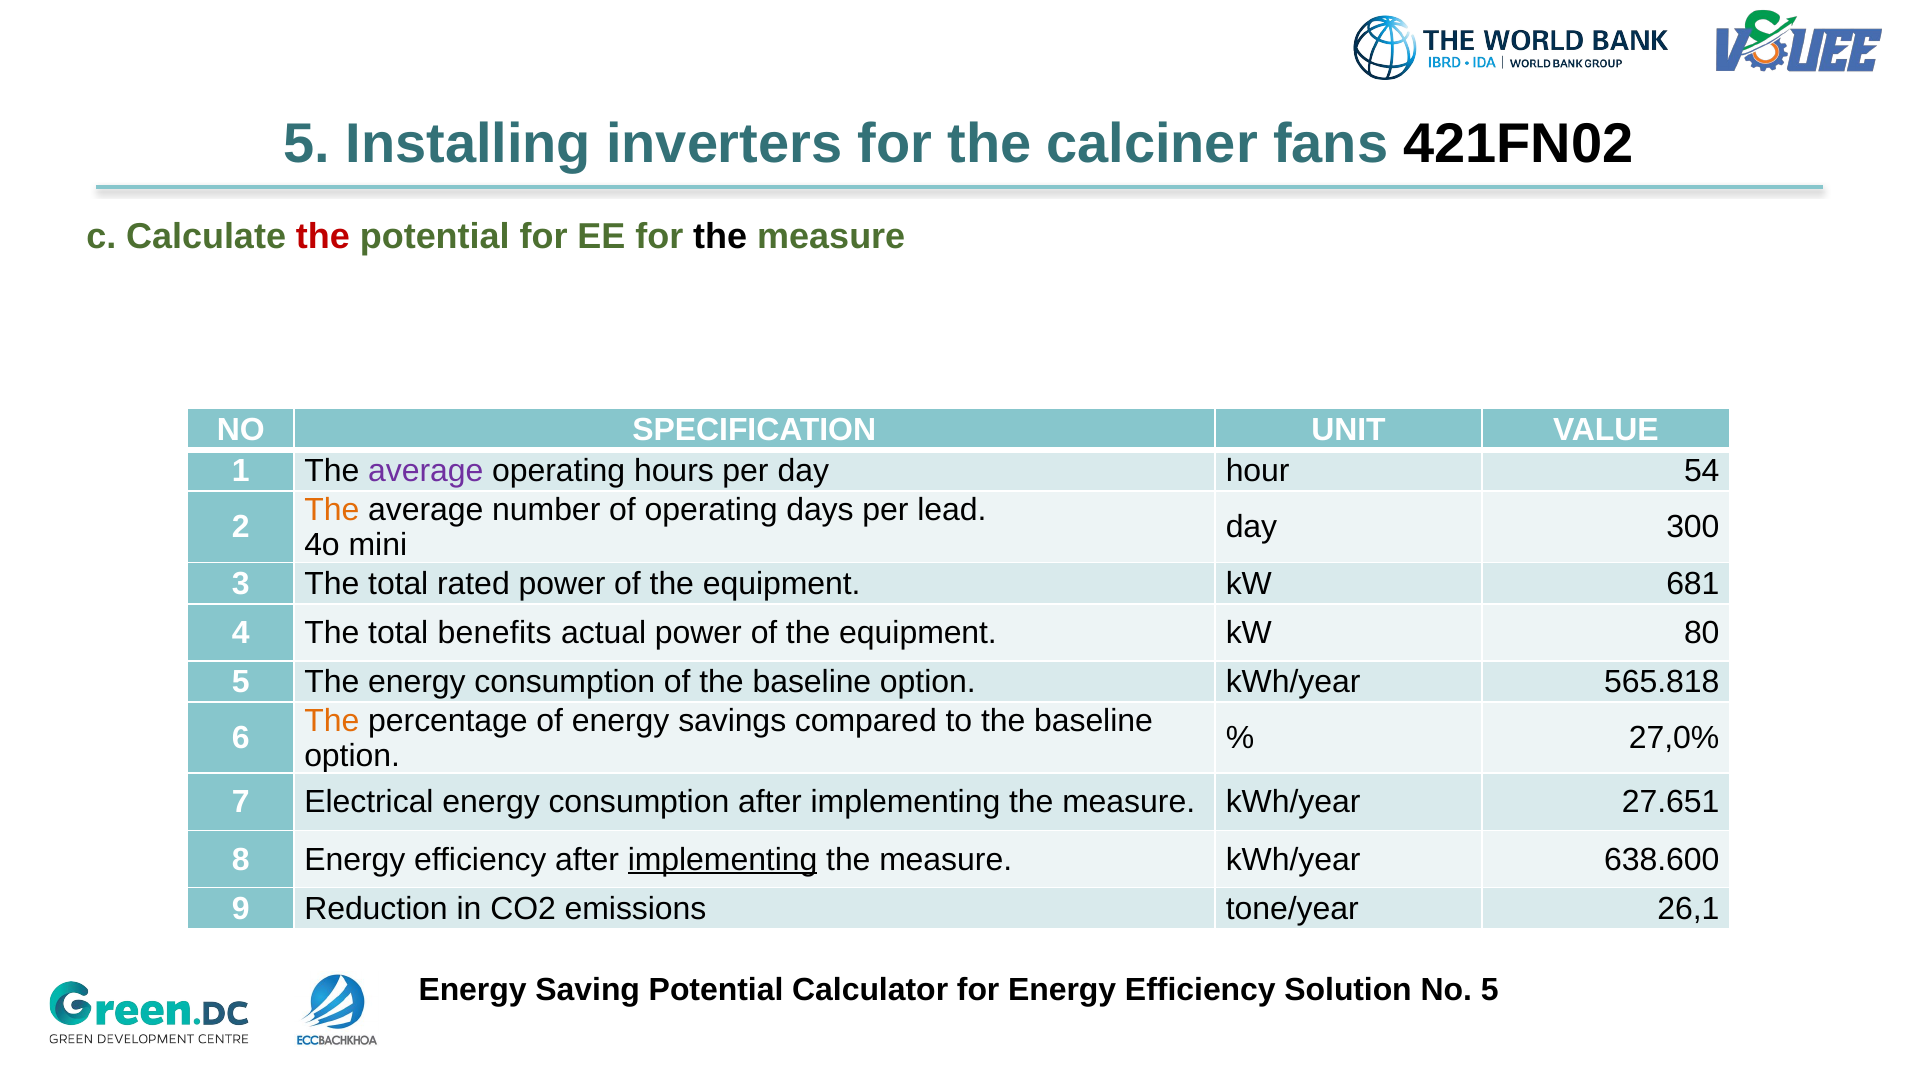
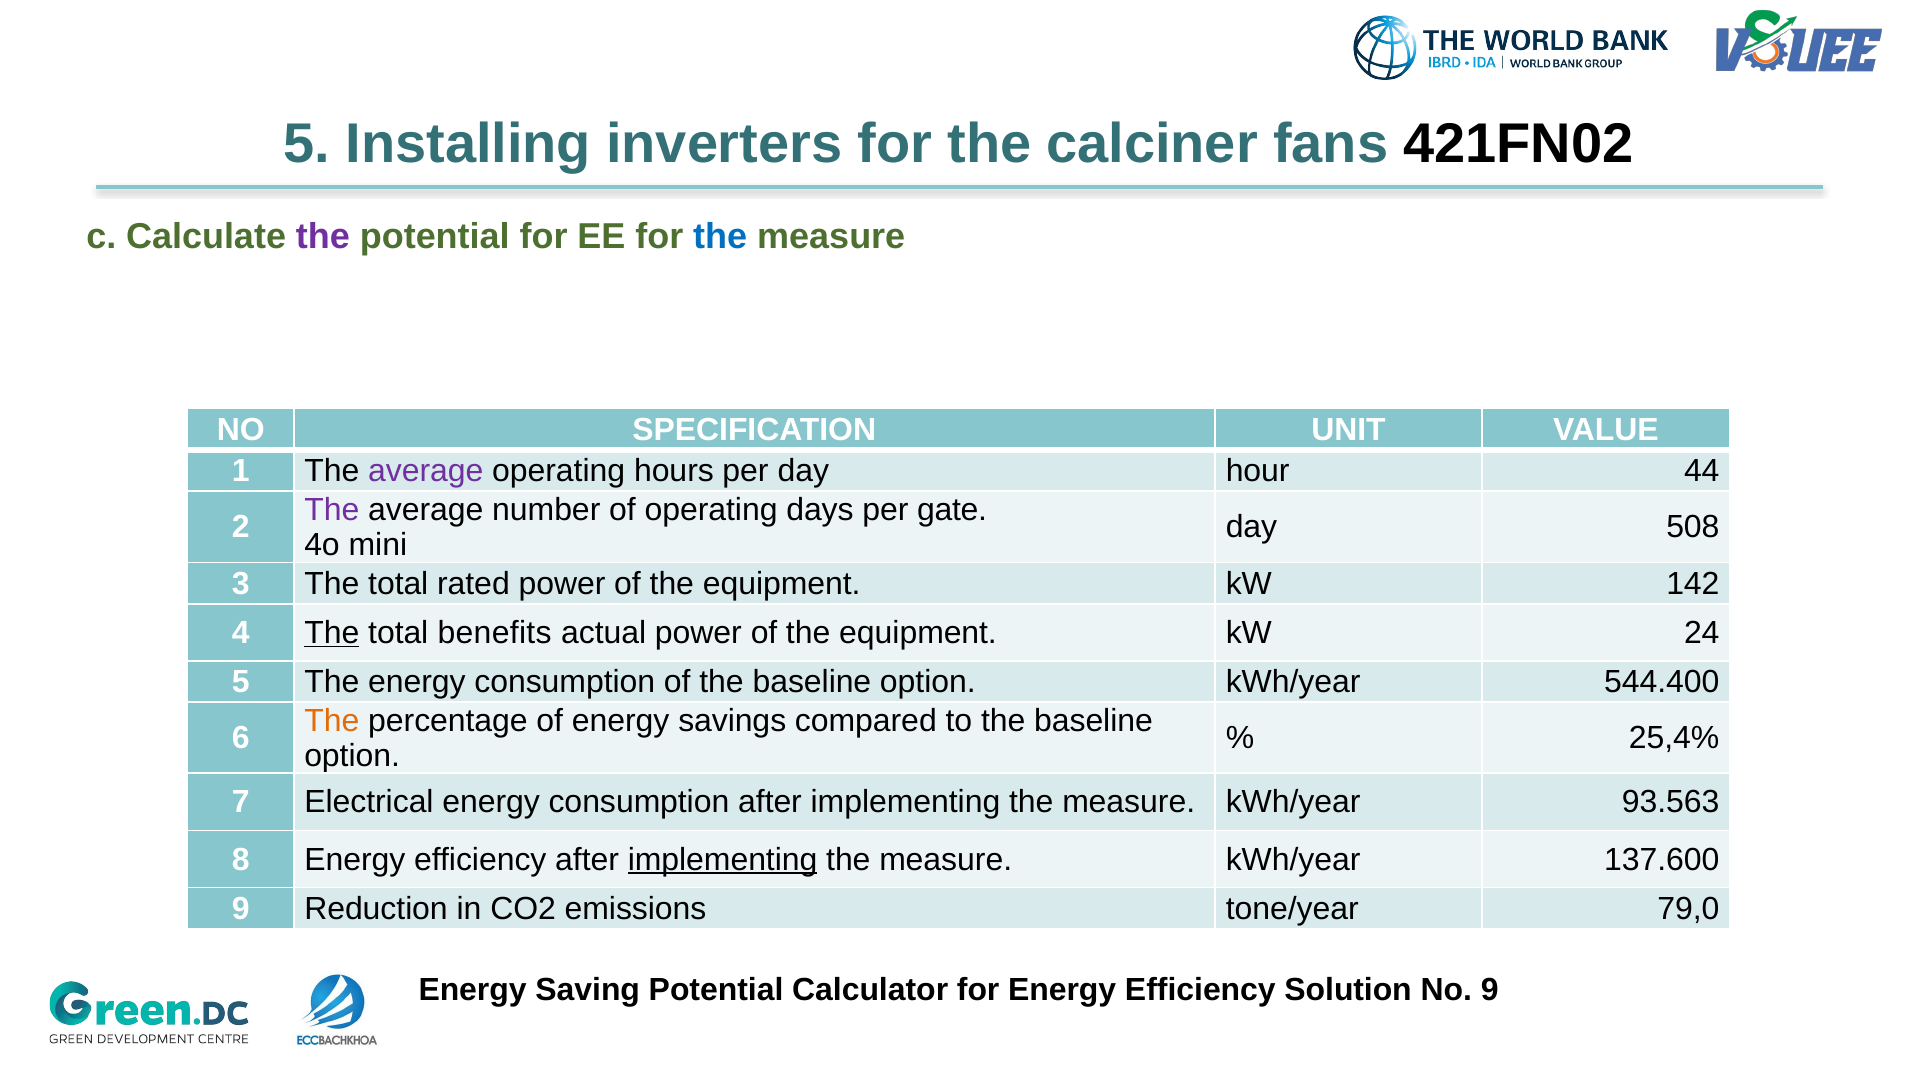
the at (323, 236) colour: red -> purple
the at (720, 236) colour: black -> blue
54: 54 -> 44
The at (332, 510) colour: orange -> purple
lead: lead -> gate
300: 300 -> 508
681: 681 -> 142
The at (332, 633) underline: none -> present
80: 80 -> 24
565.818: 565.818 -> 544.400
27,0%: 27,0% -> 25,4%
27.651: 27.651 -> 93.563
638.600: 638.600 -> 137.600
26,1: 26,1 -> 79,0
No 5: 5 -> 9
